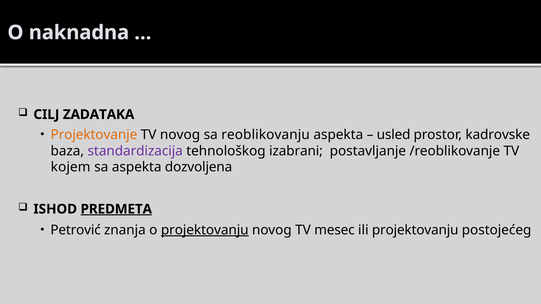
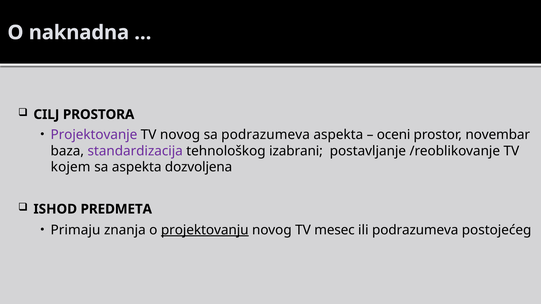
ZADATAKA: ZADATAKA -> PROSTORA
Projektovanje colour: orange -> purple
sa reoblikovanju: reoblikovanju -> podrazumeva
usled: usled -> oceni
kadrovske: kadrovske -> novembar
PREDMETA underline: present -> none
Petrović: Petrović -> Primaju
ili projektovanju: projektovanju -> podrazumeva
